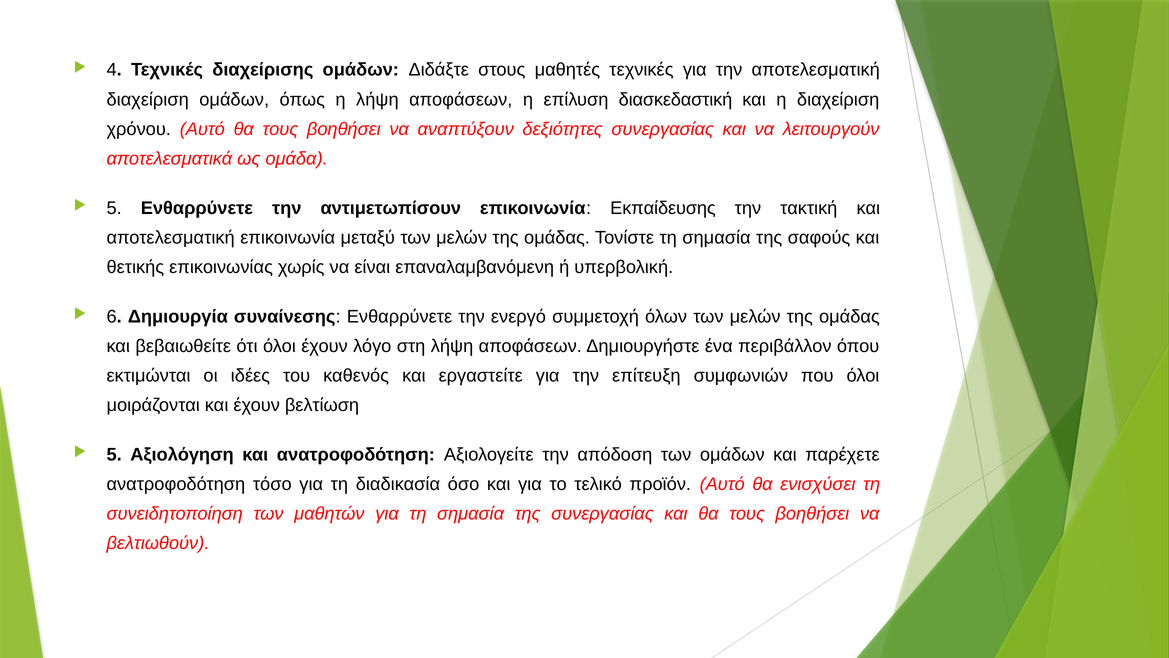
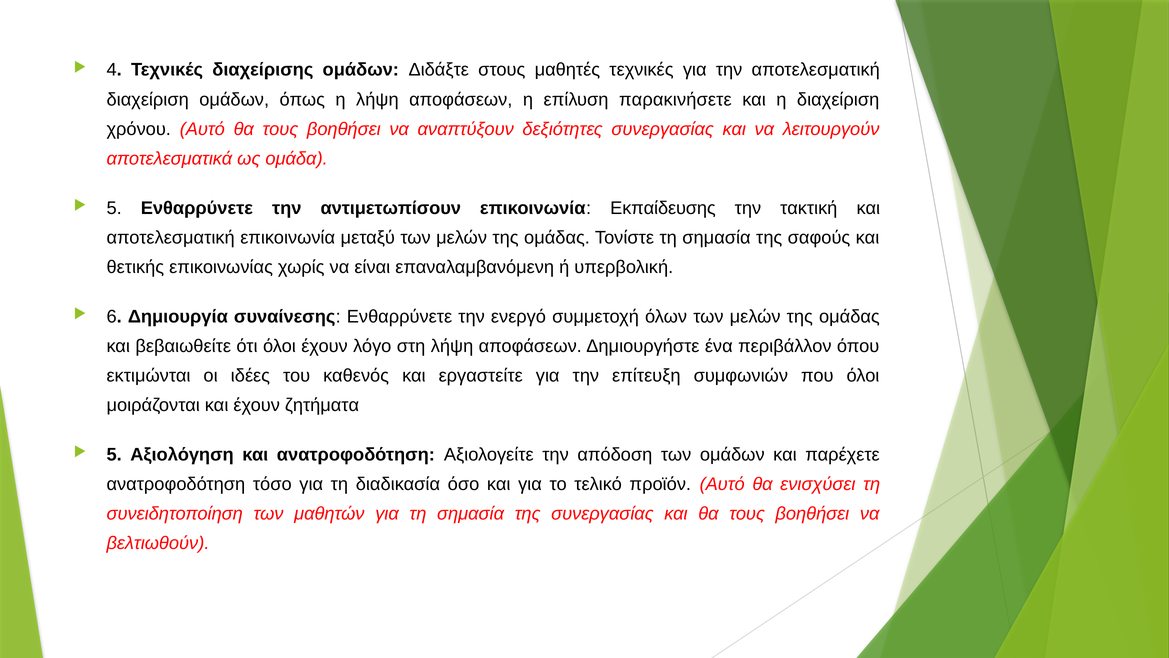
διασκεδαστική: διασκεδαστική -> παρακινήσετε
βελτίωση: βελτίωση -> ζητήματα
